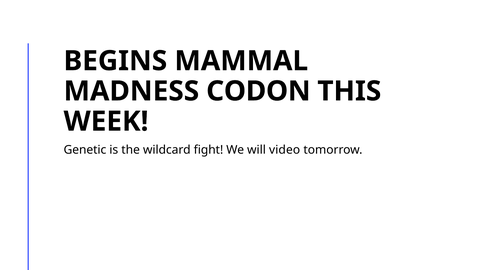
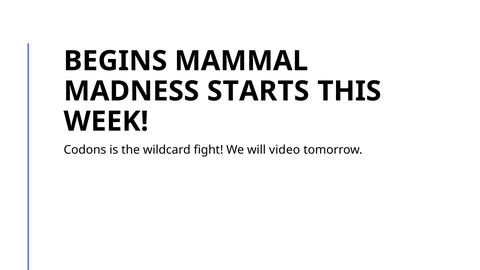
CODON: CODON -> STARTS
Genetic: Genetic -> Codons
